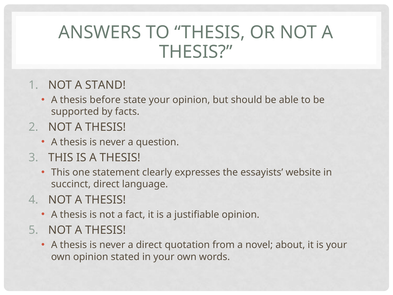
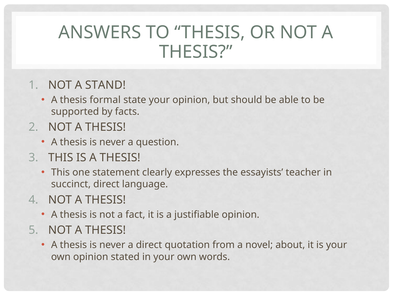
before: before -> formal
website: website -> teacher
